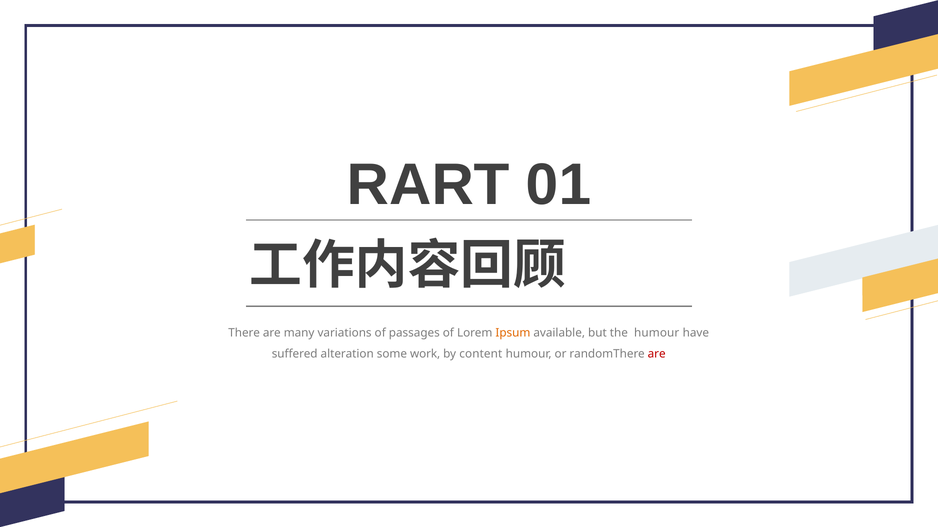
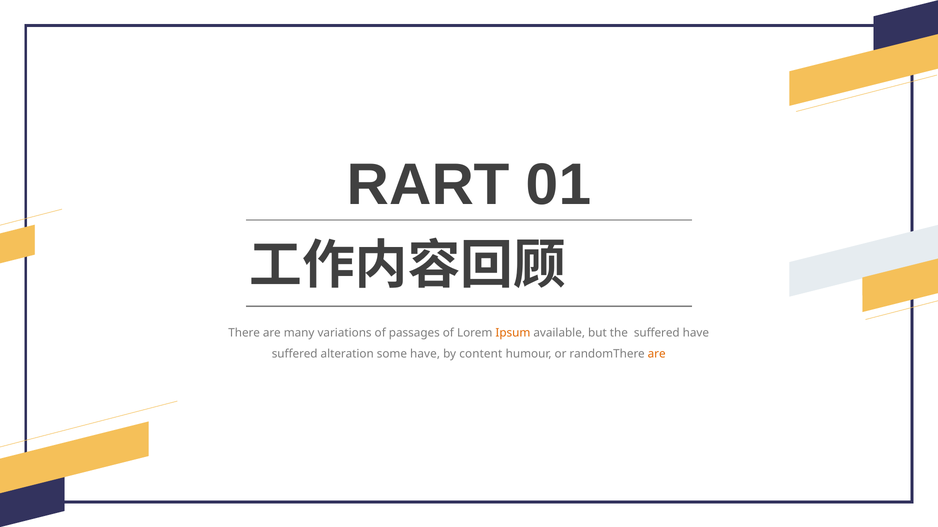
the humour: humour -> suffered
some work: work -> have
are at (657, 354) colour: red -> orange
